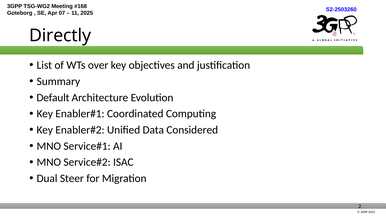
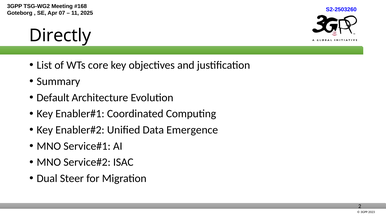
over: over -> core
Considered: Considered -> Emergence
